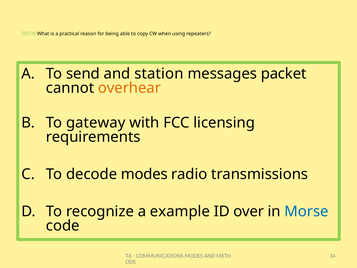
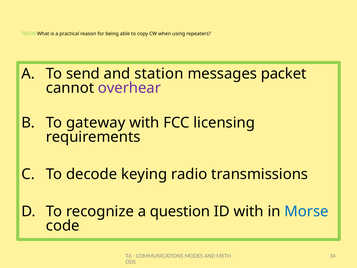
overhear colour: orange -> purple
decode modes: modes -> keying
example: example -> question
ID over: over -> with
